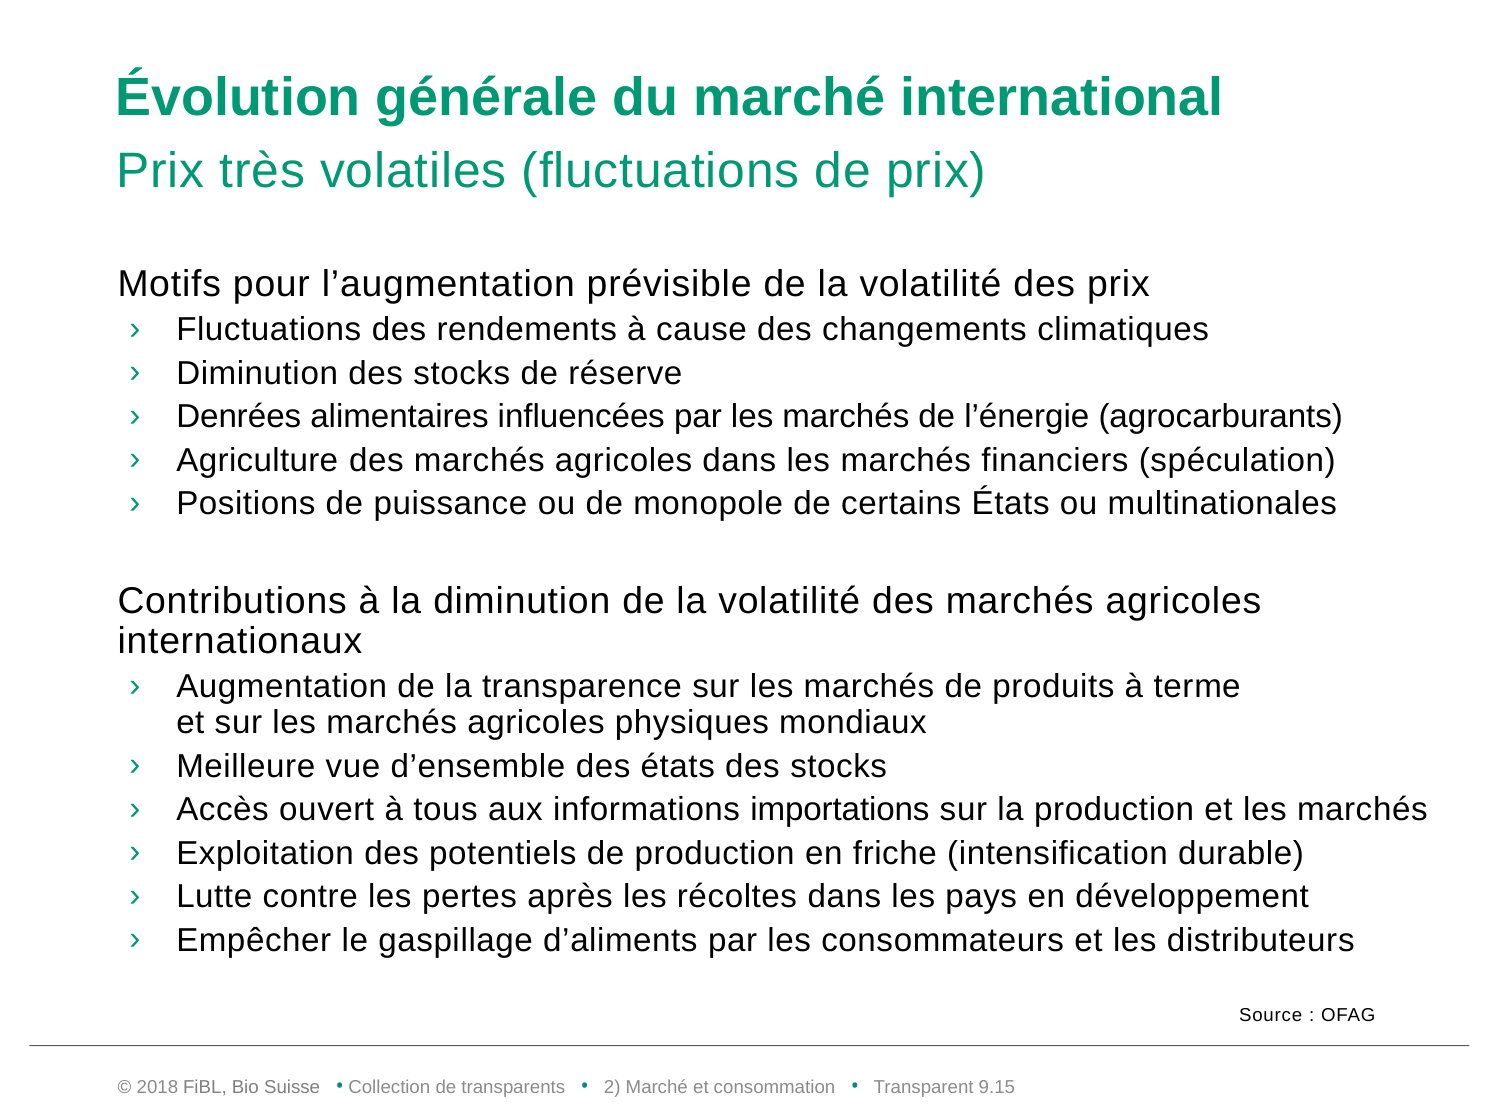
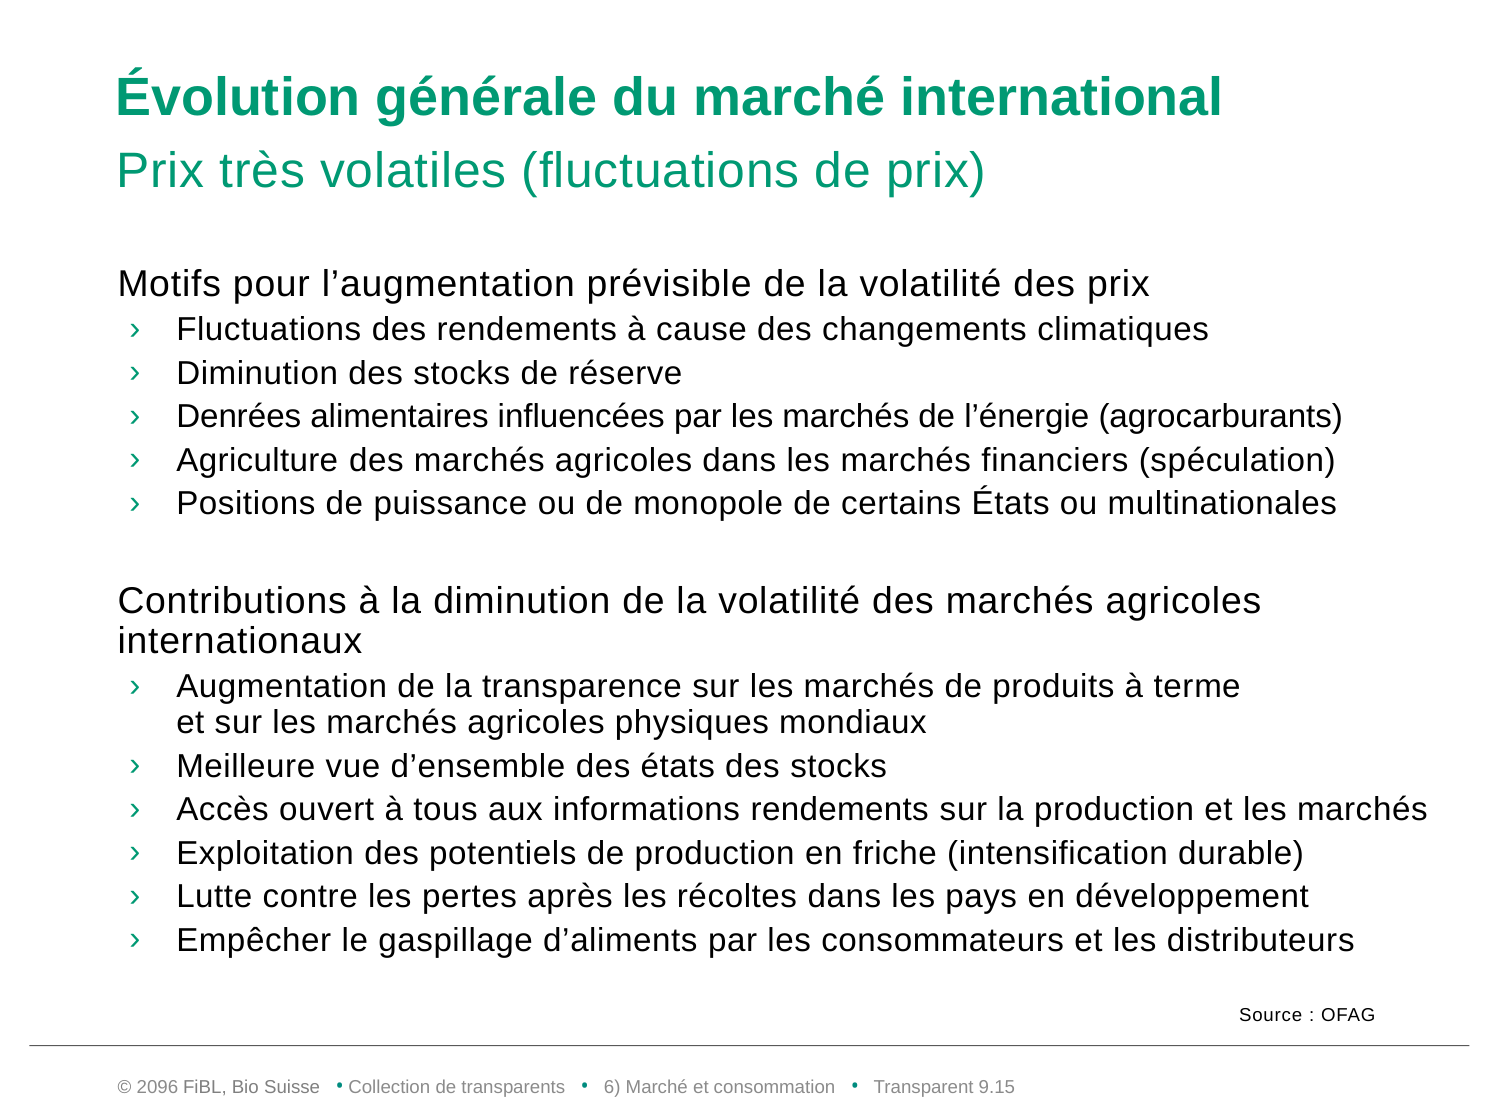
informations importations: importations -> rendements
2018: 2018 -> 2096
2: 2 -> 6
